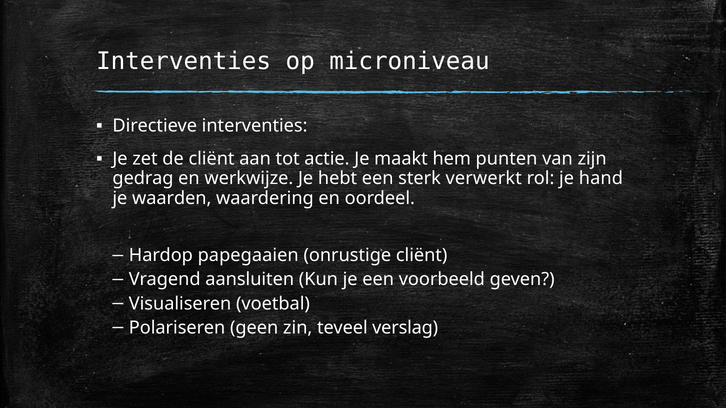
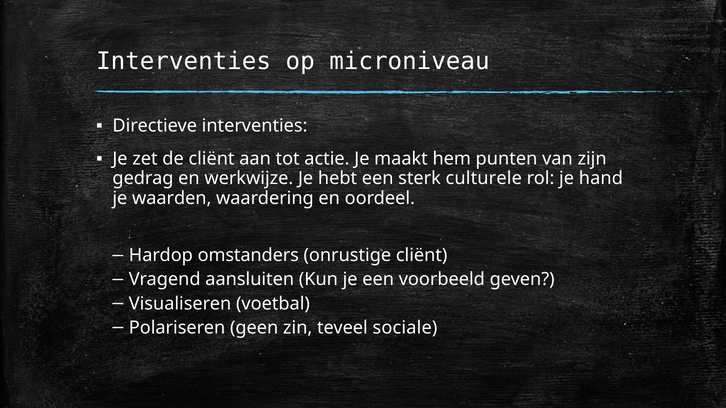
verwerkt: verwerkt -> culturele
papegaaien: papegaaien -> omstanders
verslag: verslag -> sociale
